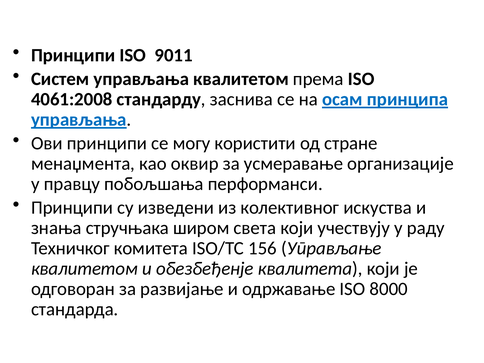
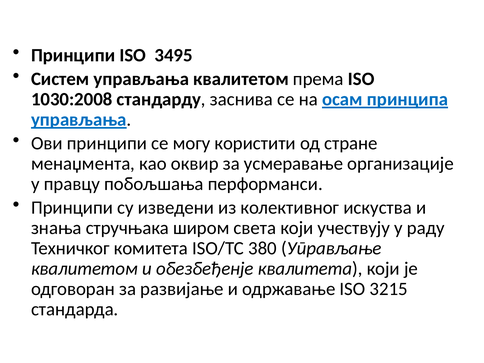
9011: 9011 -> 3495
4061:2008: 4061:2008 -> 1030:2008
156: 156 -> 380
8000: 8000 -> 3215
